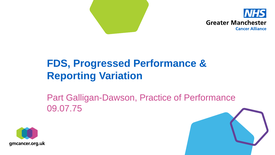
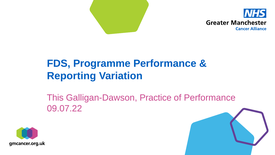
Progressed: Progressed -> Programme
Part: Part -> This
09.07.75: 09.07.75 -> 09.07.22
